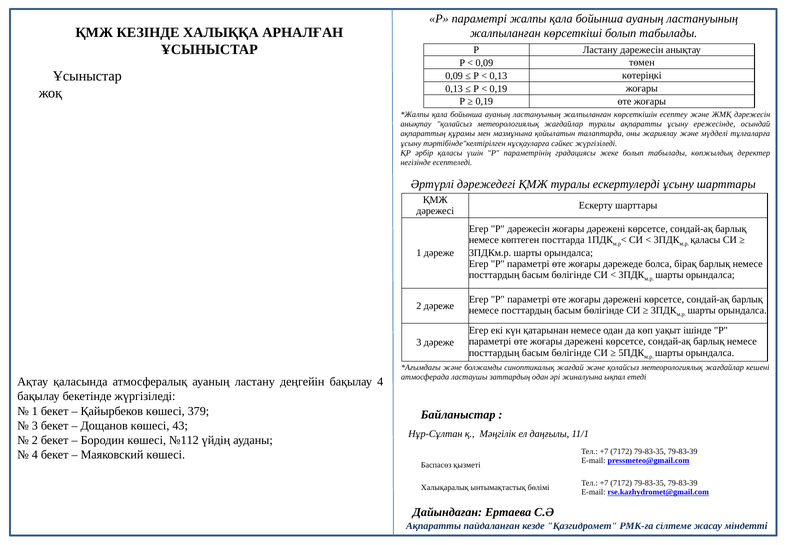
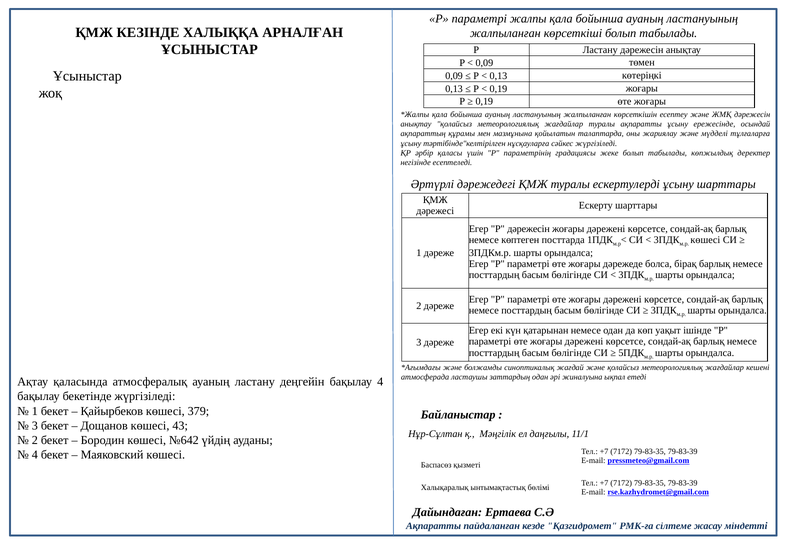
қаласы at (705, 240): қаласы -> көшесі
№112: №112 -> №642
